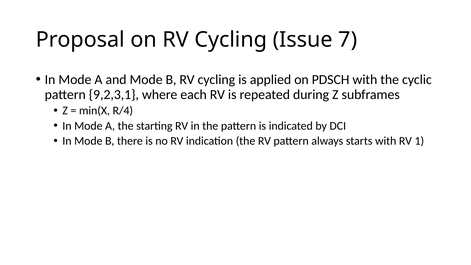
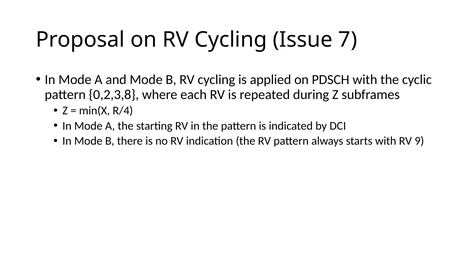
9,2,3,1: 9,2,3,1 -> 0,2,3,8
1: 1 -> 9
